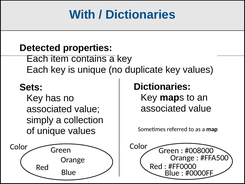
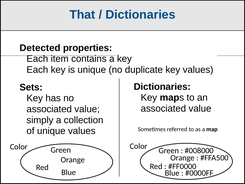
With: With -> That
